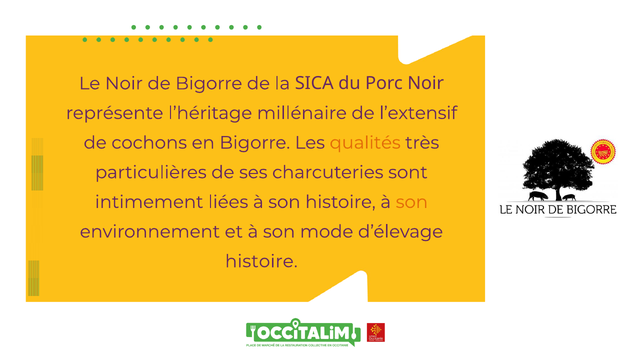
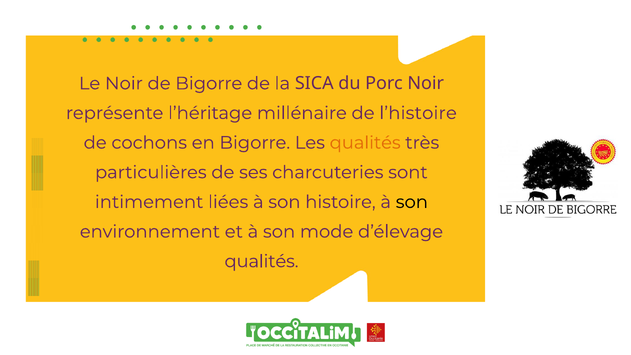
l’extensif: l’extensif -> l’histoire
son at (412, 202) colour: orange -> black
histoire at (261, 261): histoire -> qualités
